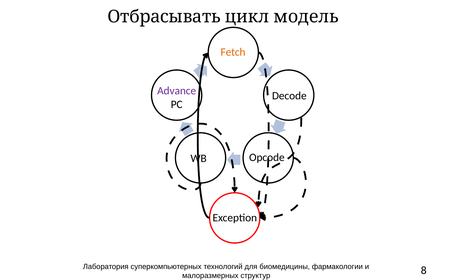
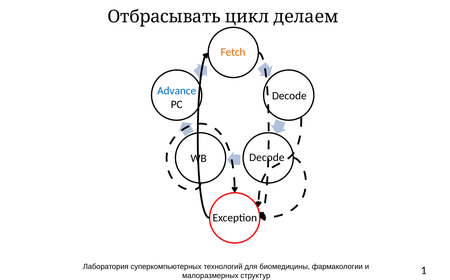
модель: модель -> делаем
Advance colour: purple -> blue
Opcode at (267, 157): Opcode -> Decode
8: 8 -> 1
